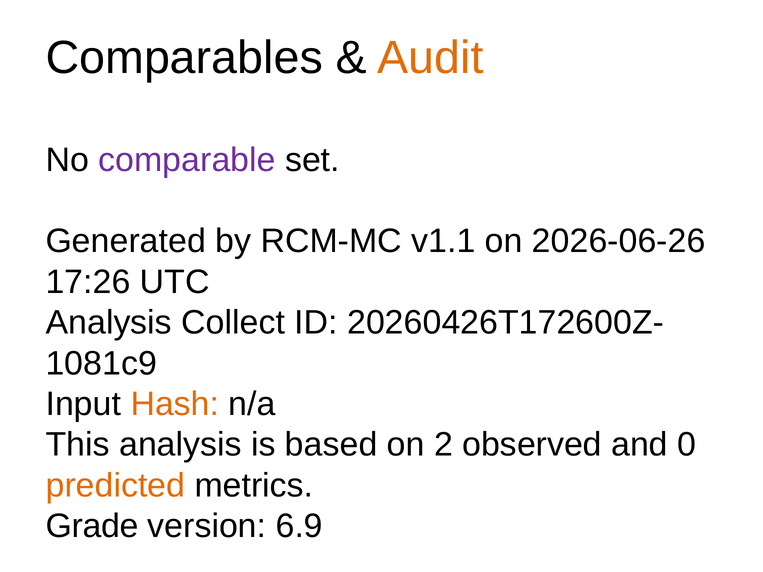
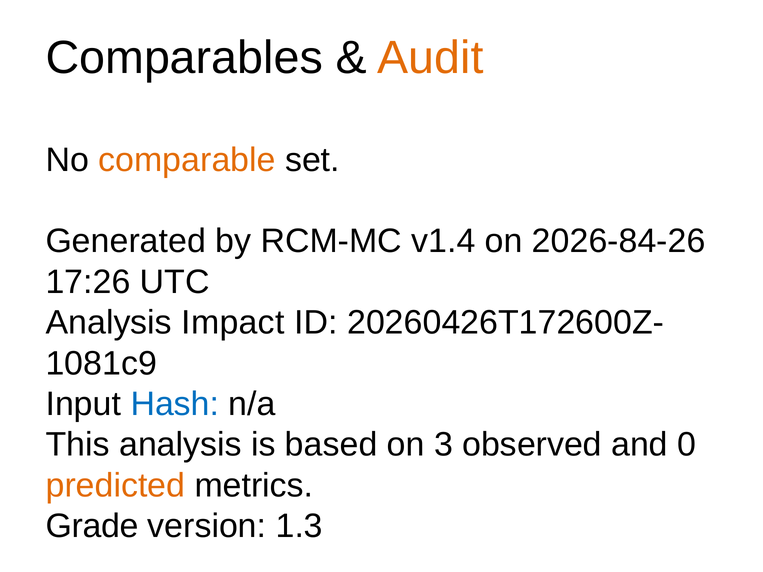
comparable colour: purple -> orange
v1.1: v1.1 -> v1.4
2026-06-26: 2026-06-26 -> 2026-84-26
Collect: Collect -> Impact
Hash colour: orange -> blue
2: 2 -> 3
6.9: 6.9 -> 1.3
